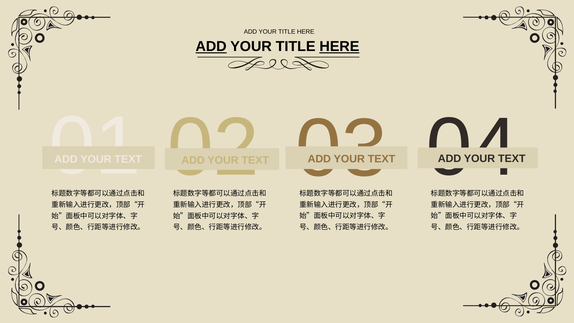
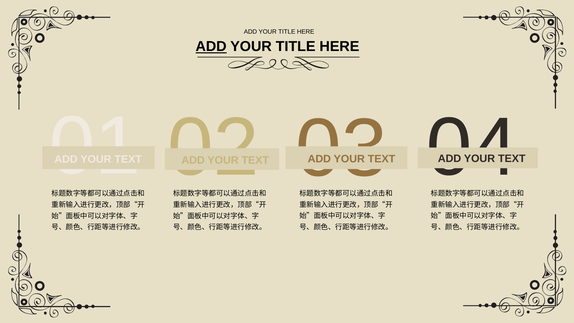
HERE at (339, 47) underline: present -> none
